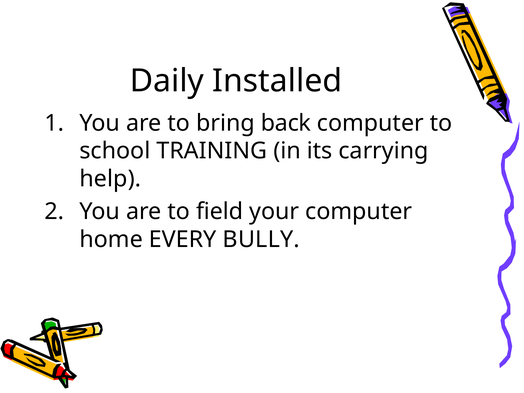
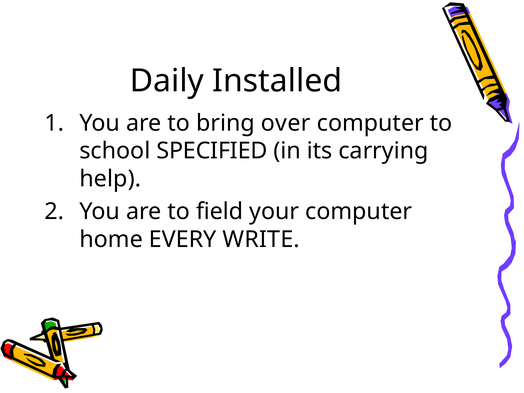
back: back -> over
TRAINING: TRAINING -> SPECIFIED
BULLY: BULLY -> WRITE
